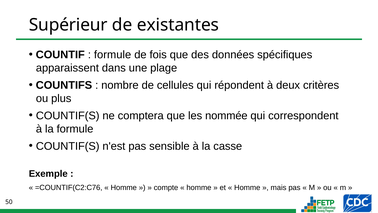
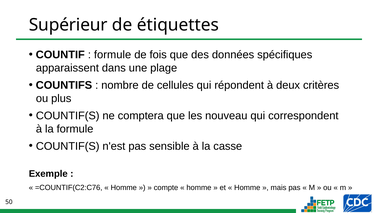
existantes: existantes -> étiquettes
nommée: nommée -> nouveau
